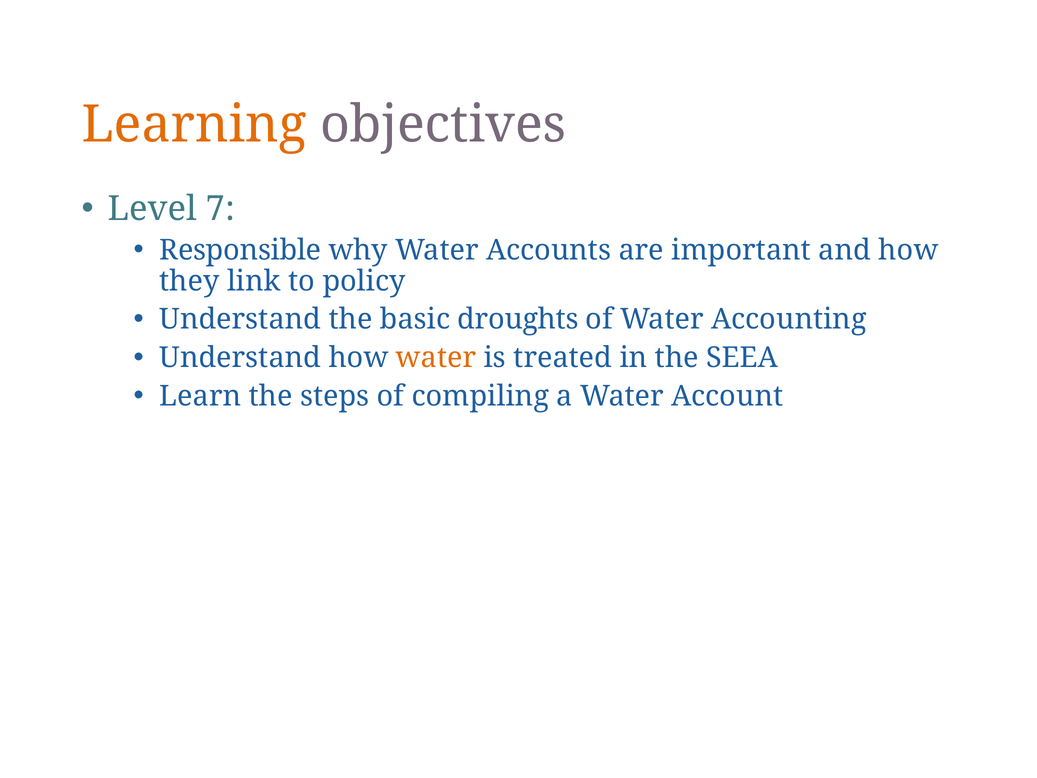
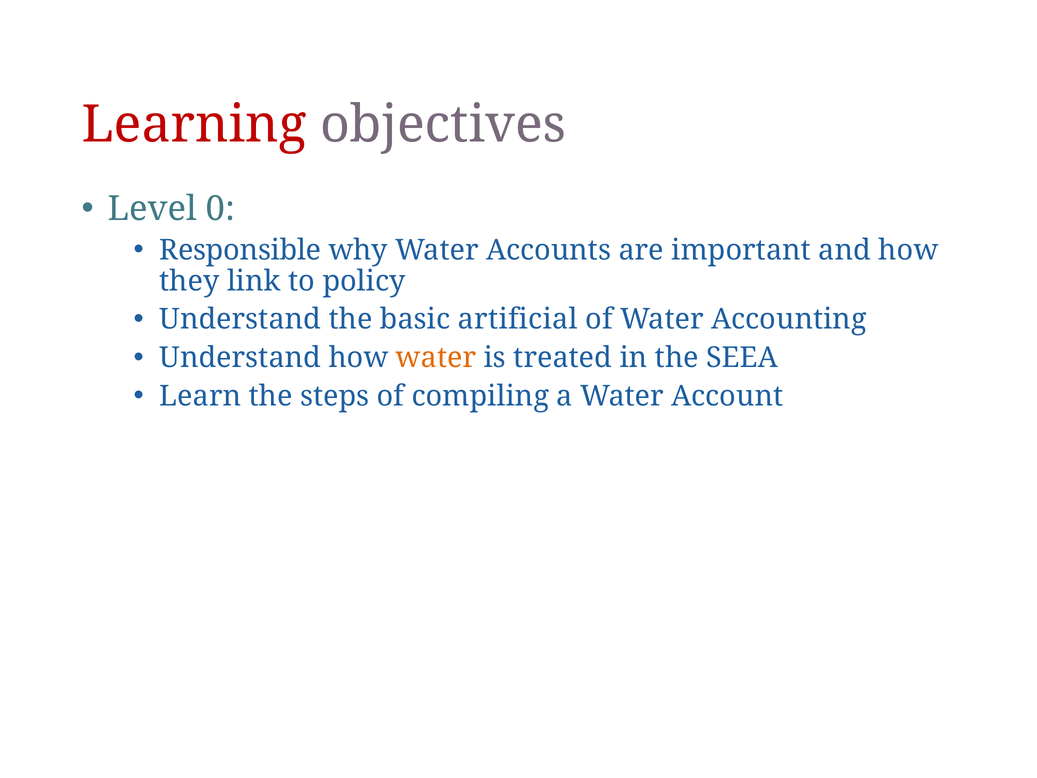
Learning colour: orange -> red
7: 7 -> 0
droughts: droughts -> artificial
